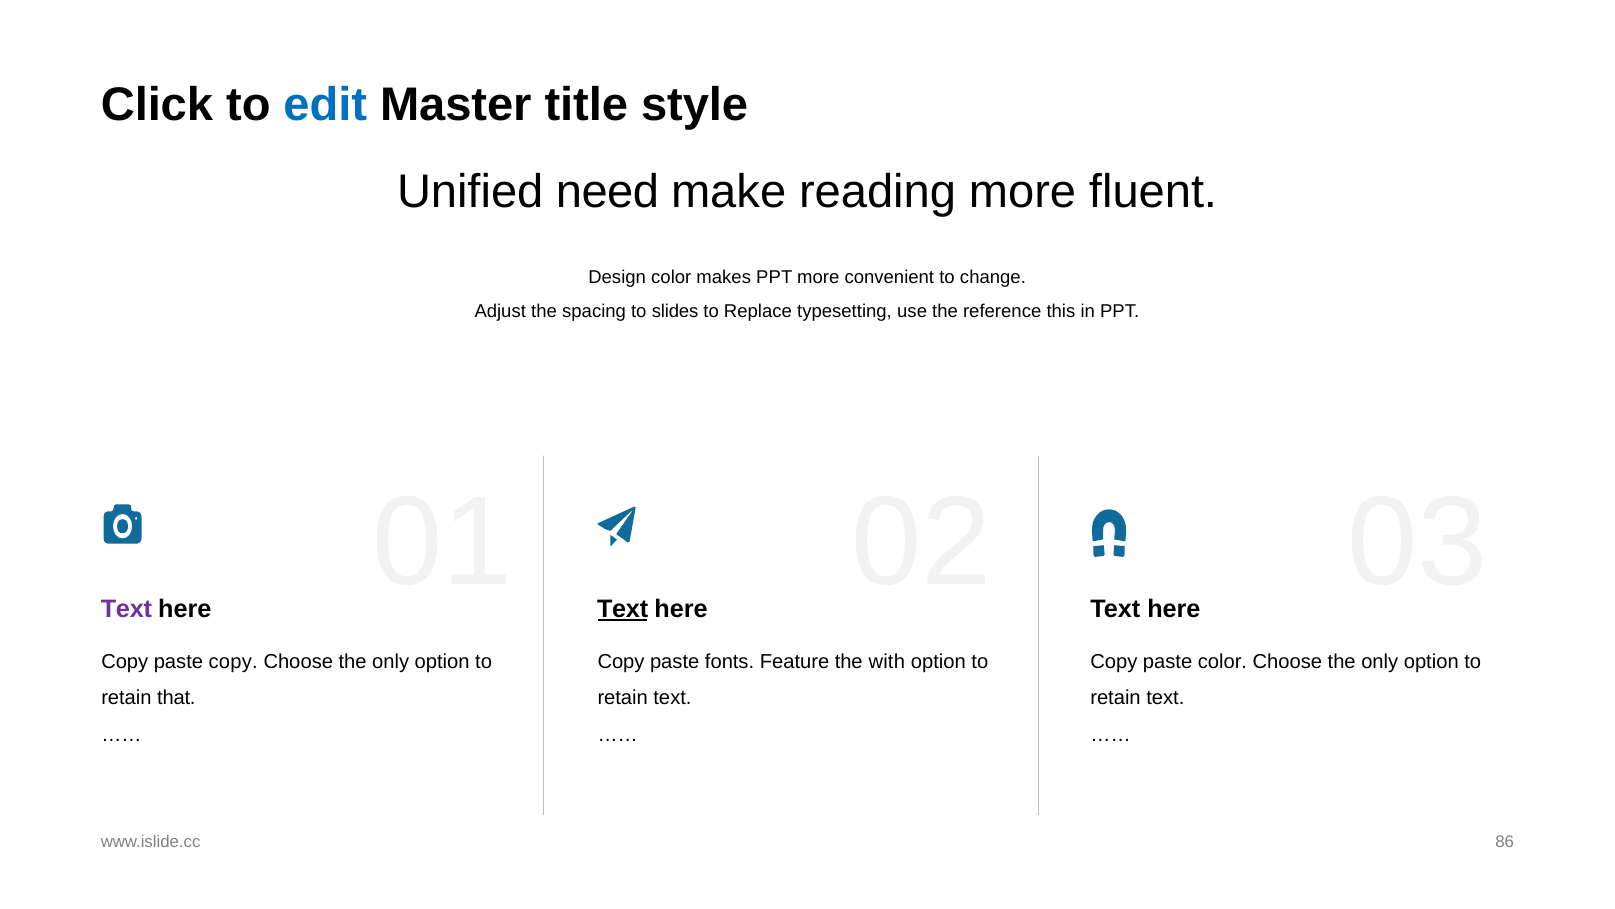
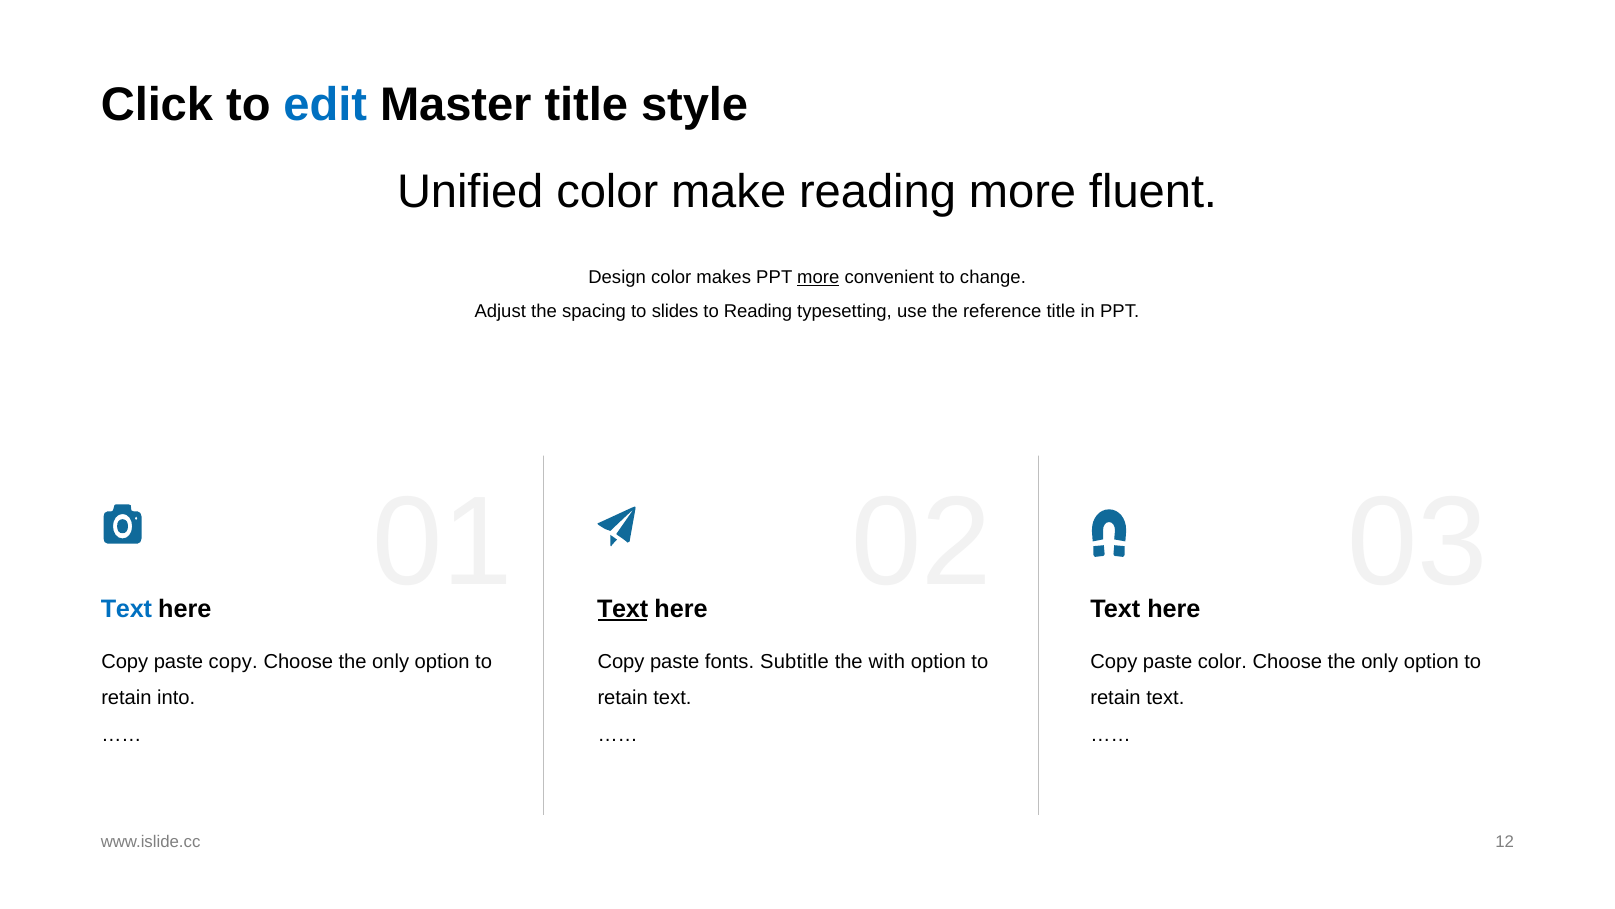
Unified need: need -> color
more at (818, 277) underline: none -> present
to Replace: Replace -> Reading
reference this: this -> title
Text at (126, 609) colour: purple -> blue
Feature: Feature -> Subtitle
that: that -> into
86: 86 -> 12
